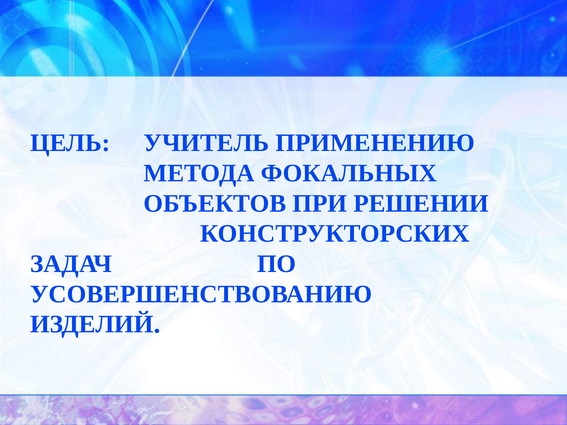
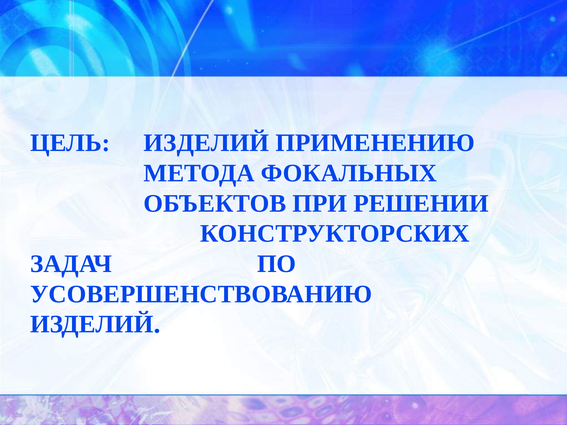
ЦЕЛЬ УЧИТЕЛЬ: УЧИТЕЛЬ -> ИЗДЕЛИЙ
